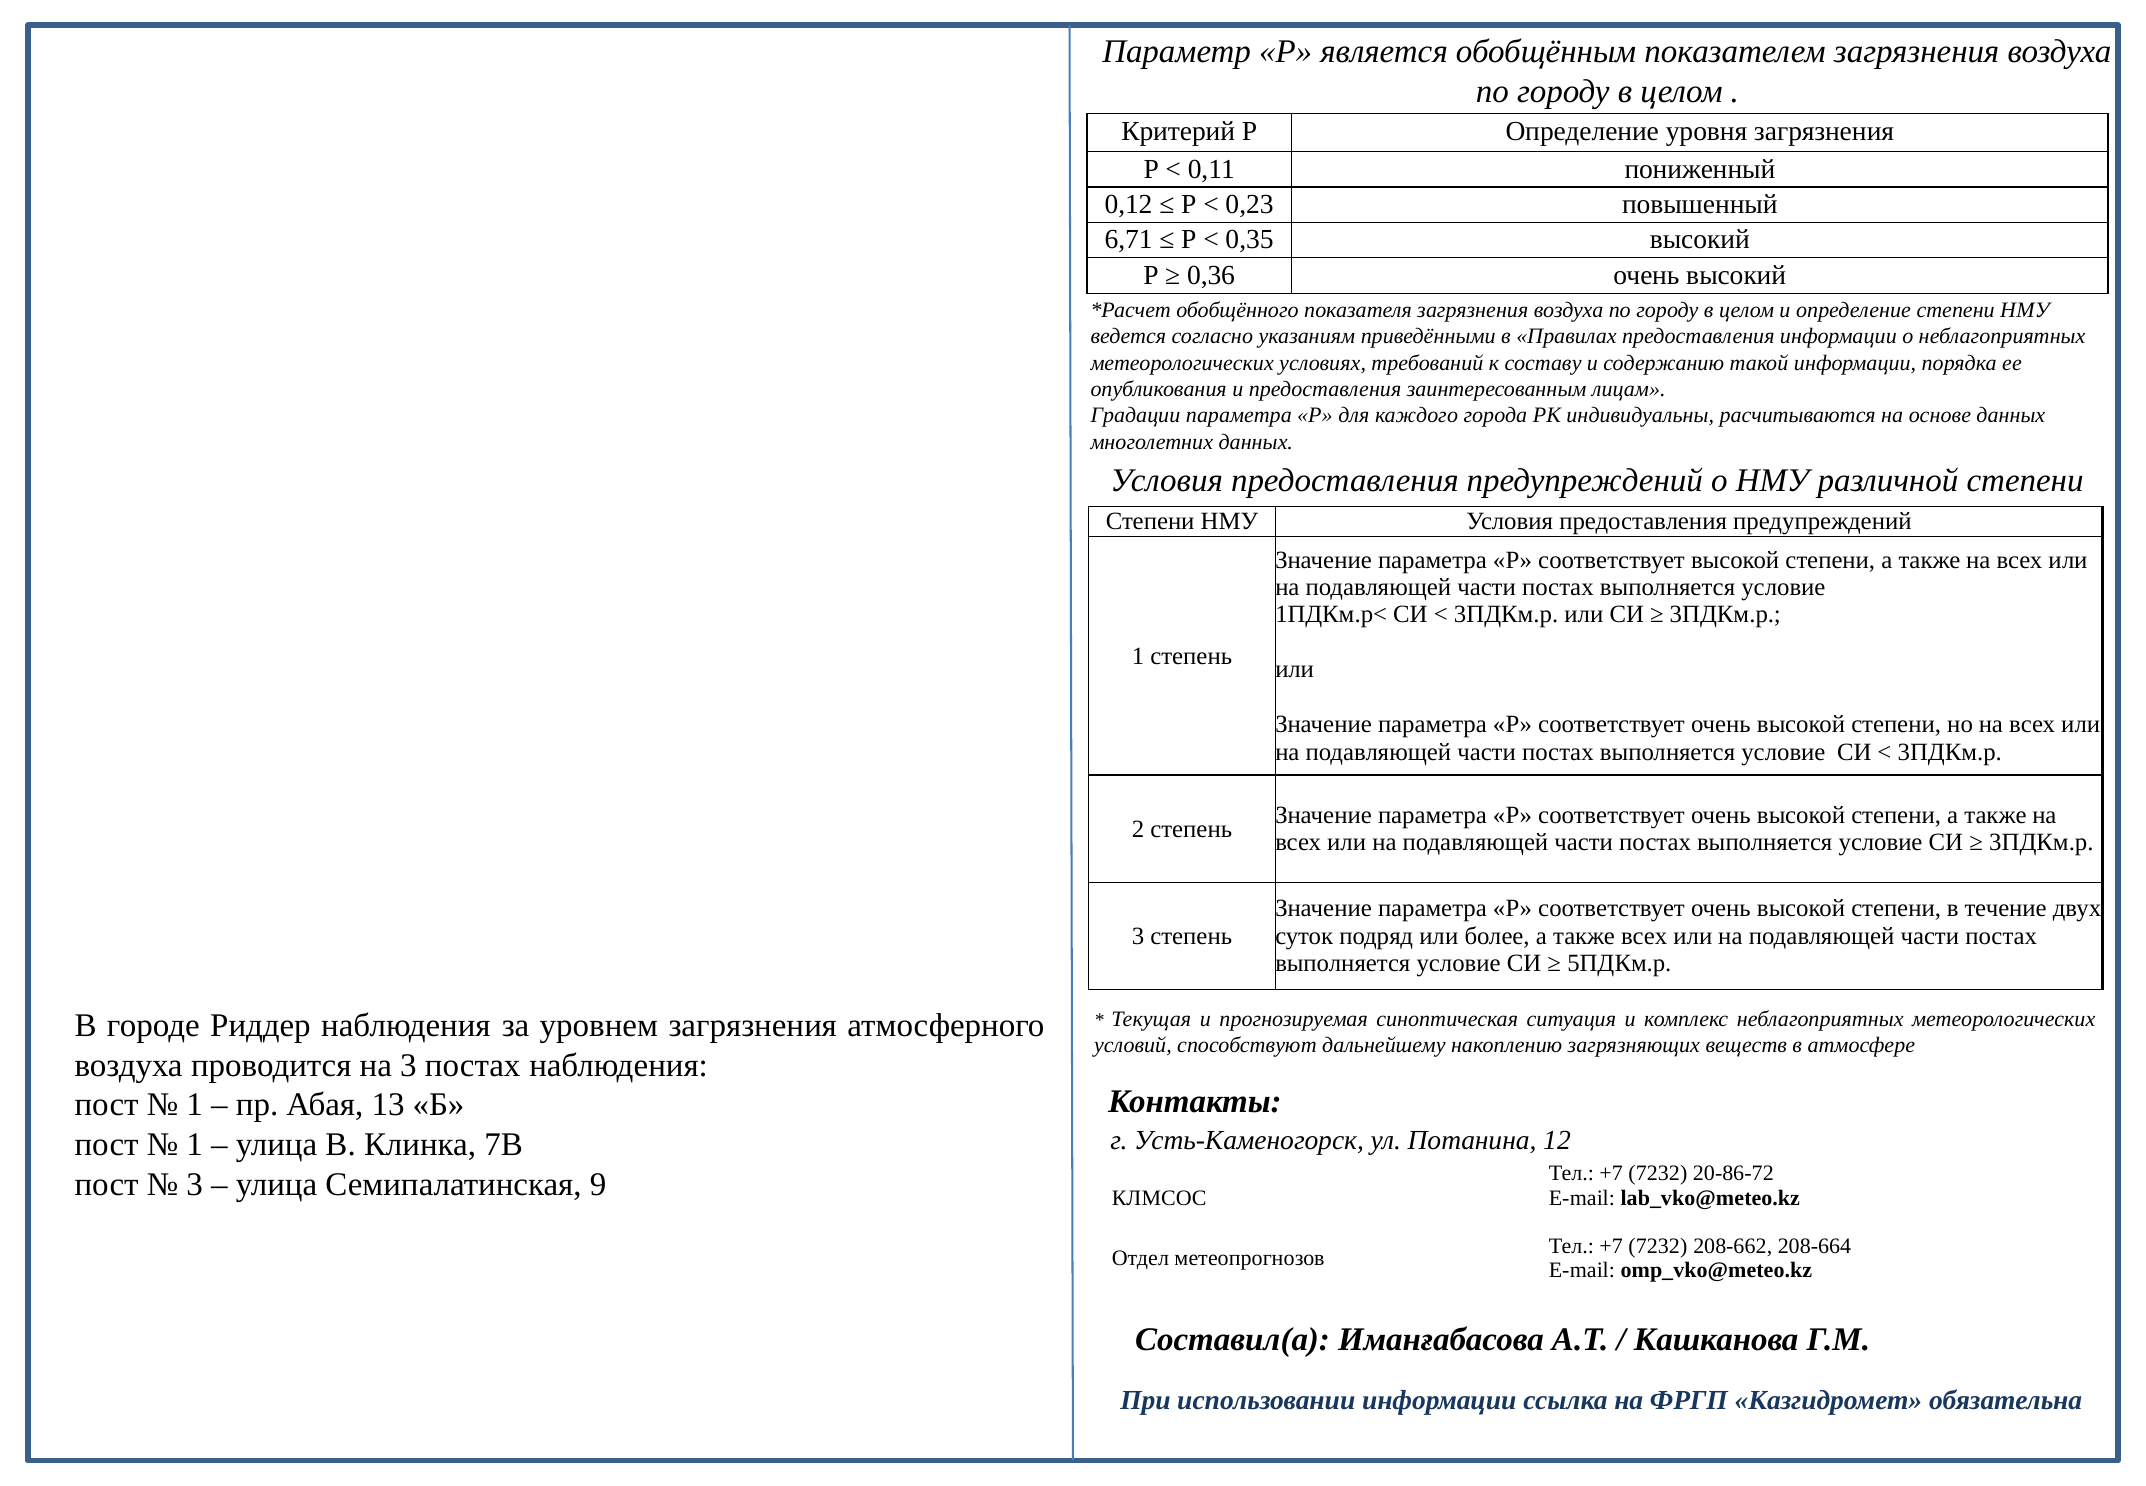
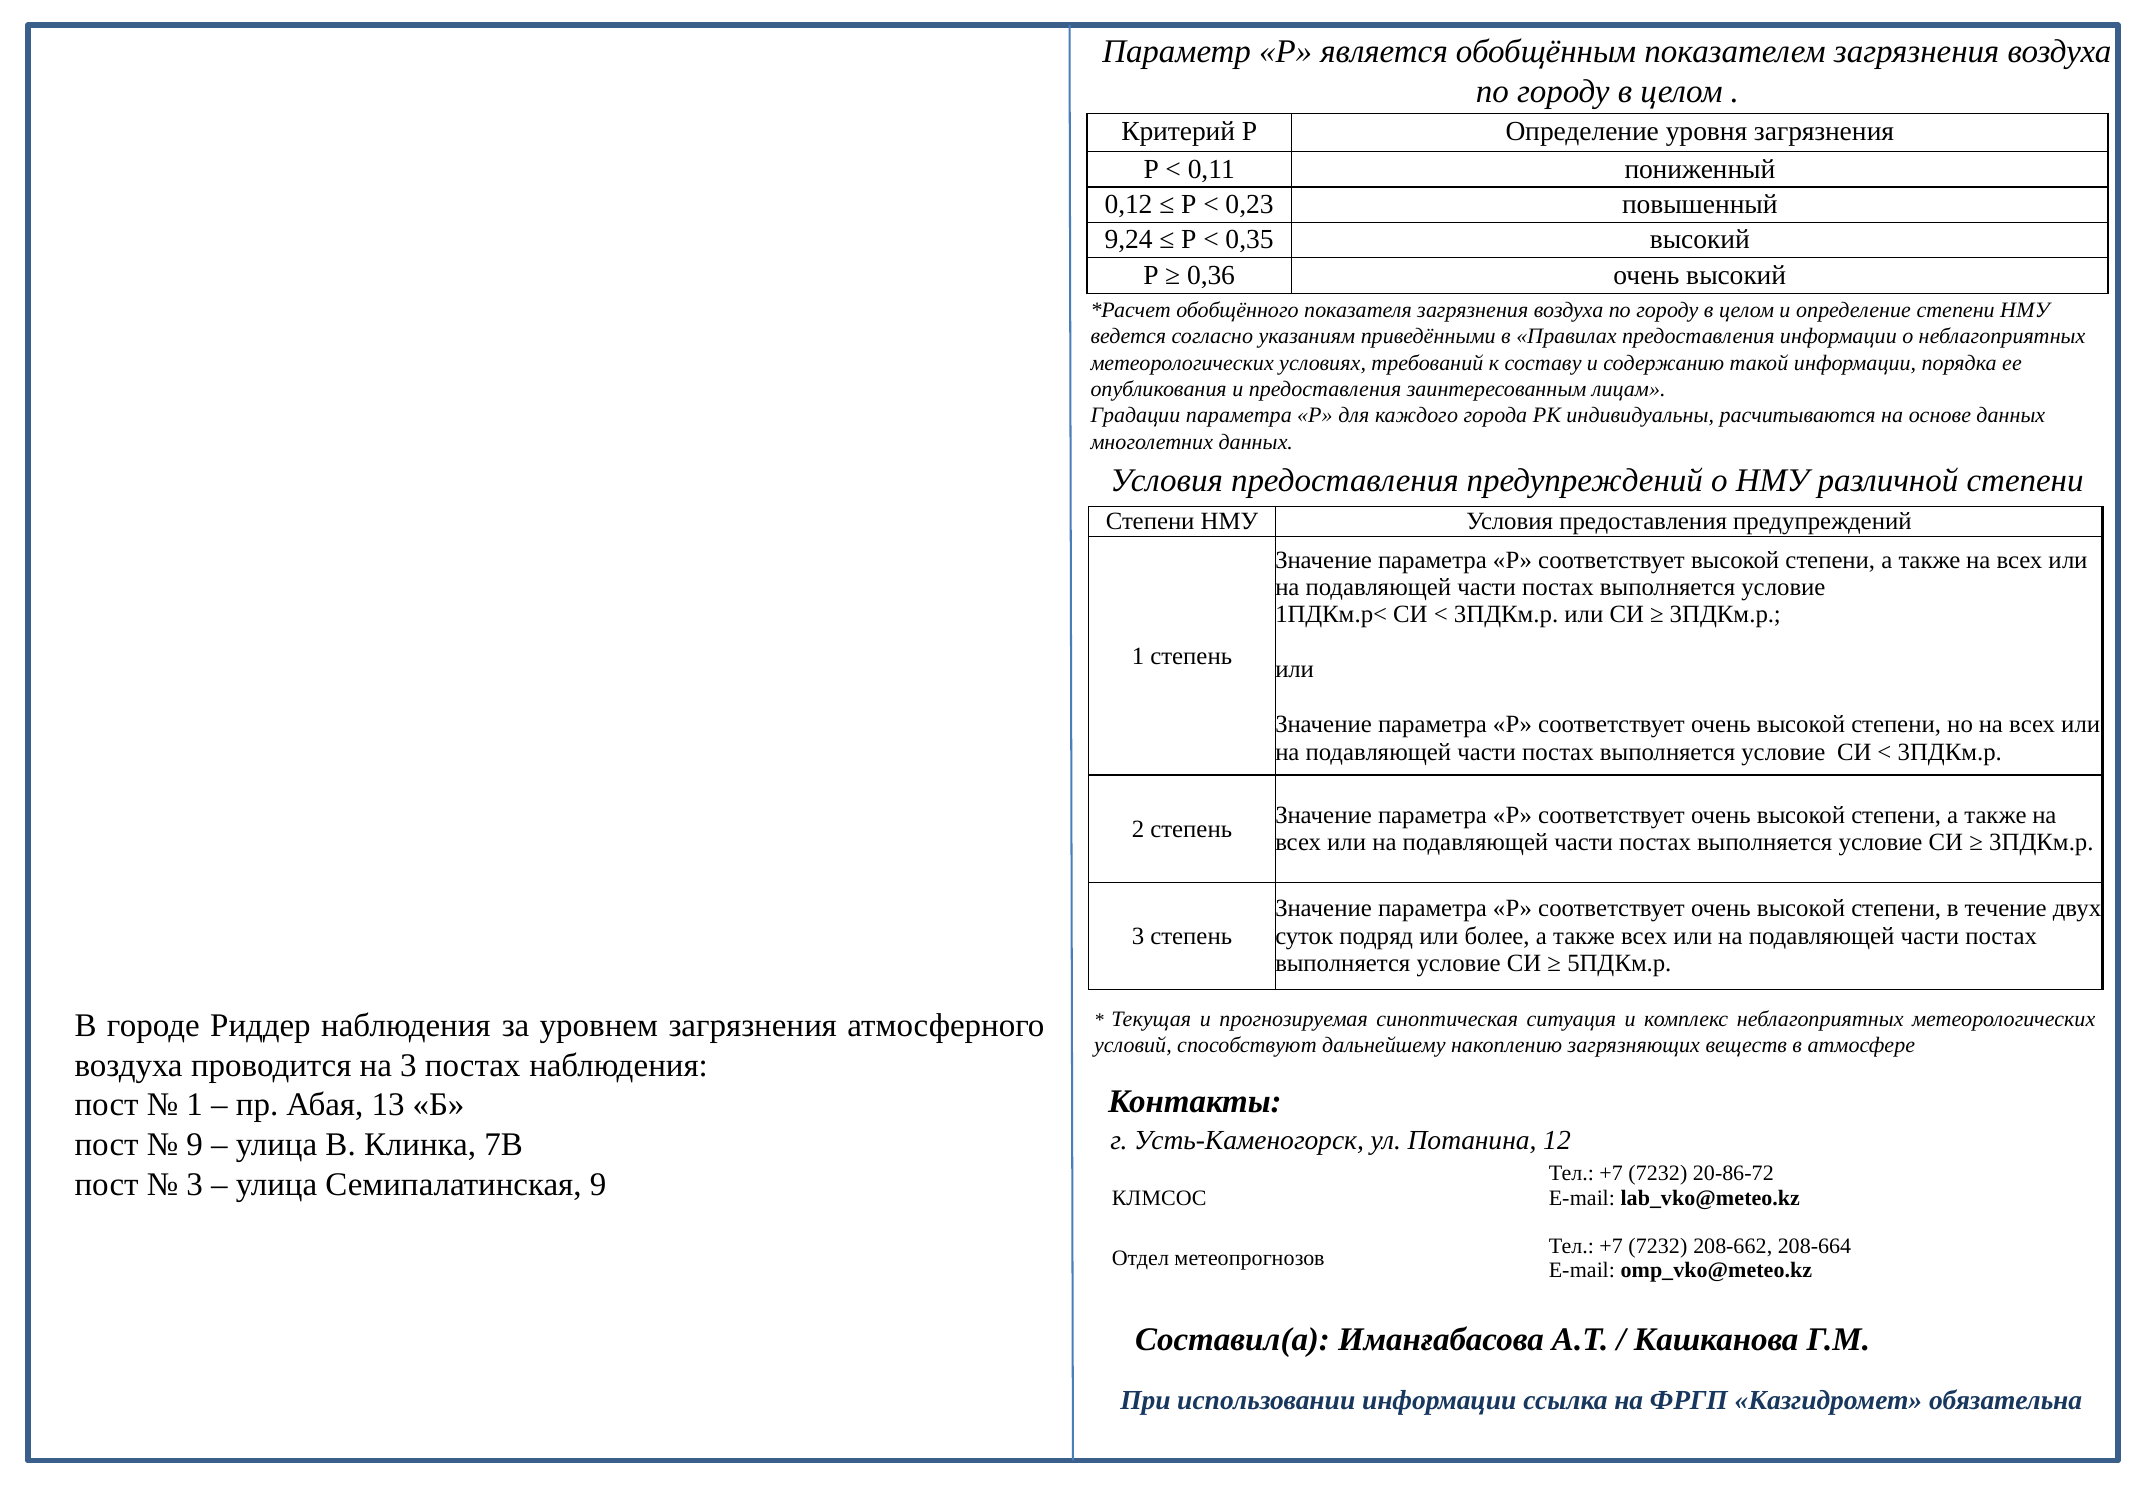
6,71: 6,71 -> 9,24
1 at (195, 1144): 1 -> 9
